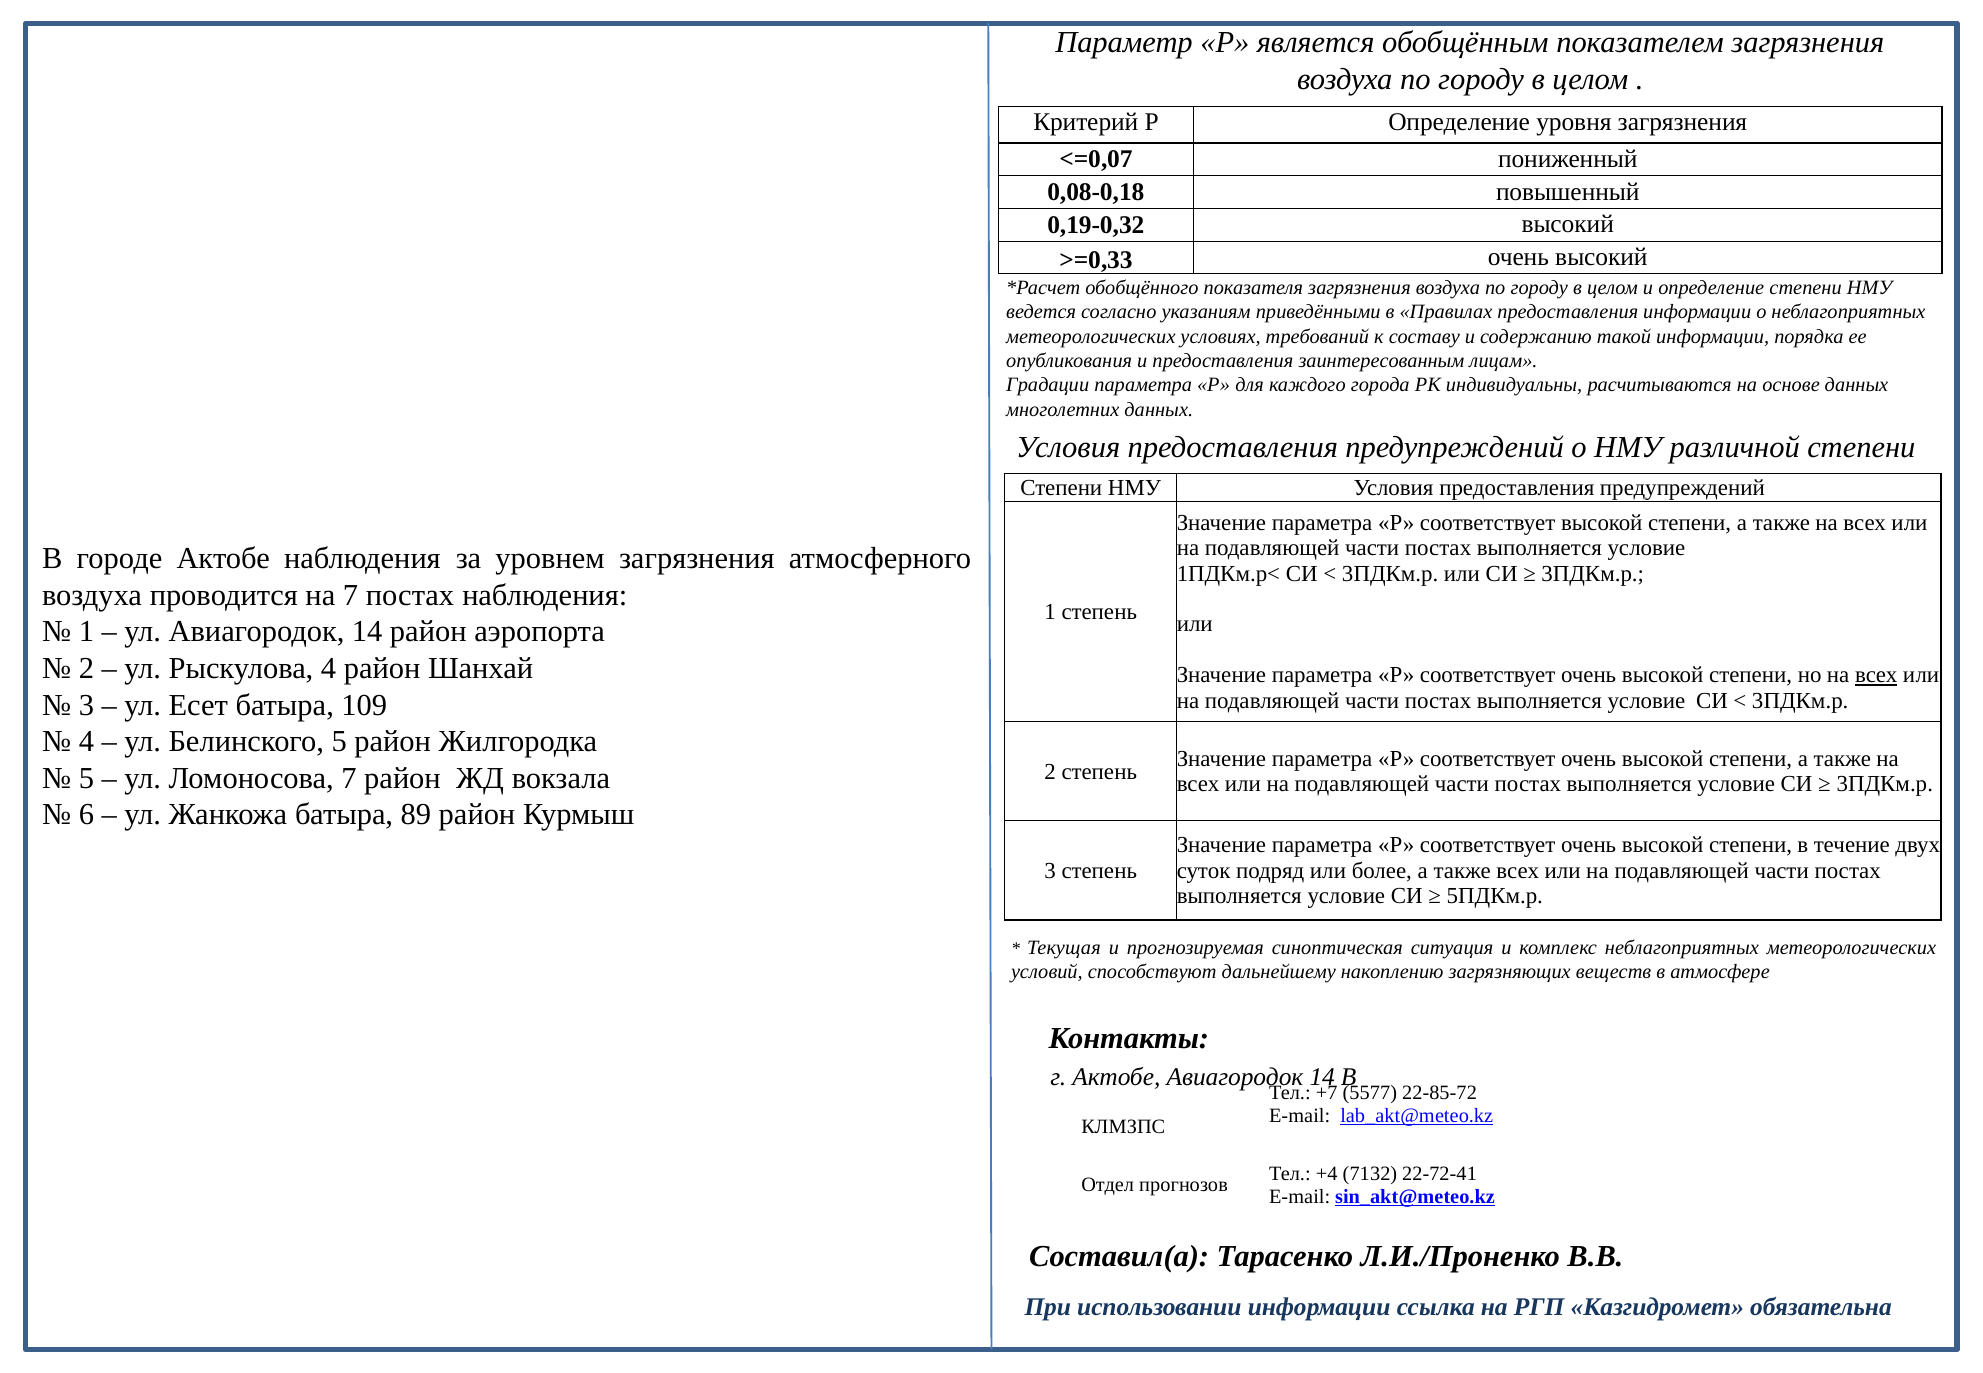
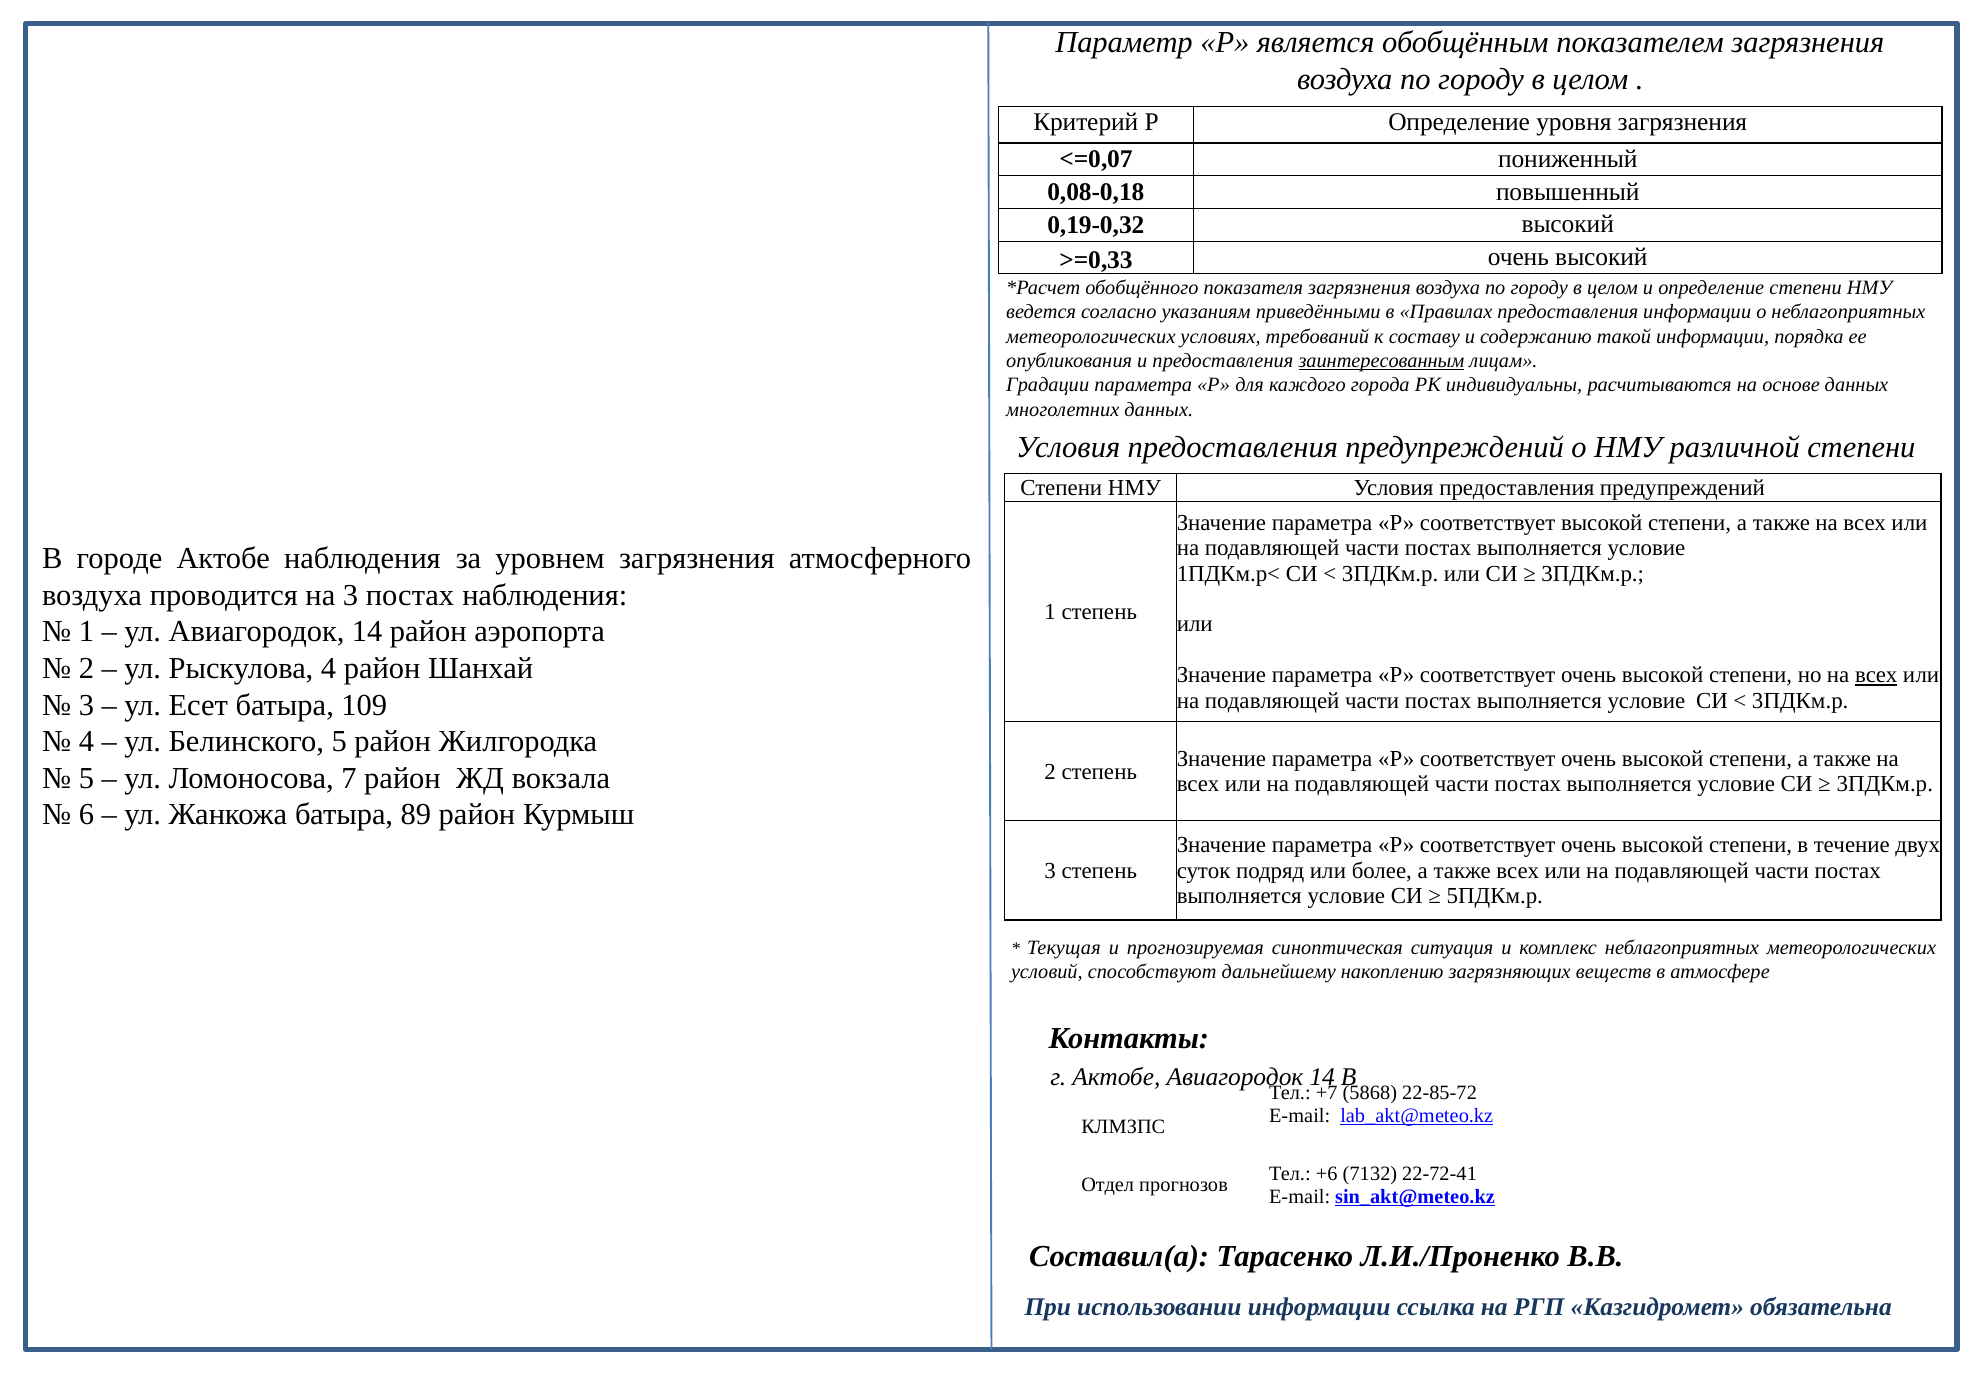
заинтересованным underline: none -> present
на 7: 7 -> 3
5577: 5577 -> 5868
+4: +4 -> +6
